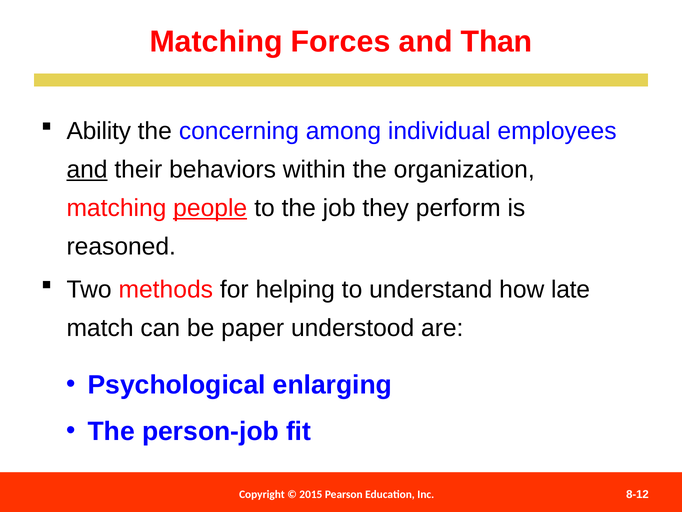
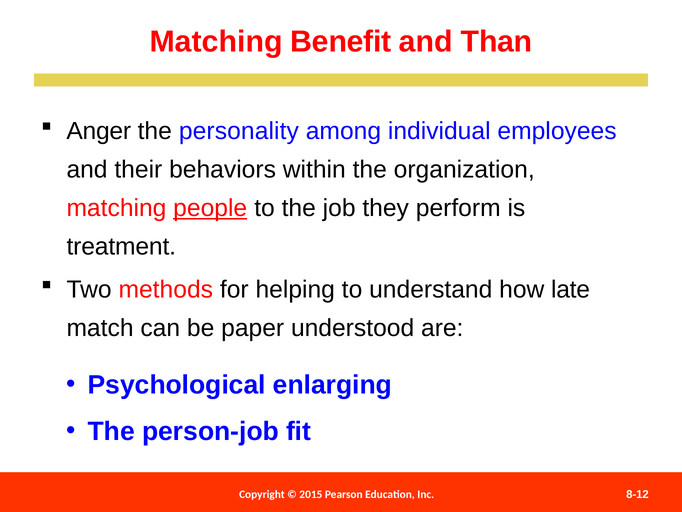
Forces: Forces -> Benefit
Ability: Ability -> Anger
concerning: concerning -> personality
and at (87, 169) underline: present -> none
reasoned: reasoned -> treatment
